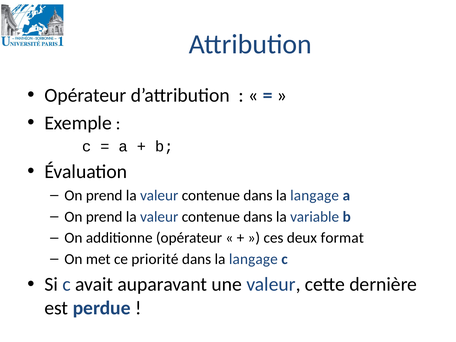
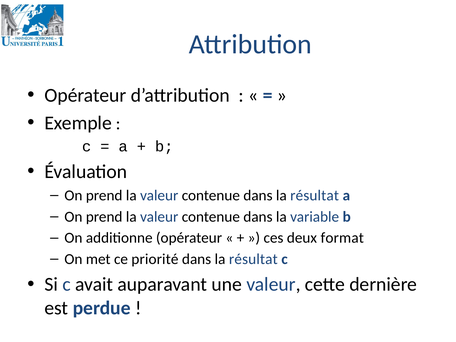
contenue dans la langage: langage -> résultat
langage at (253, 259): langage -> résultat
